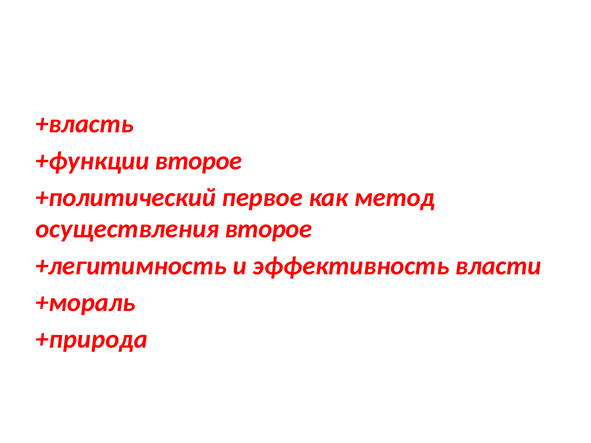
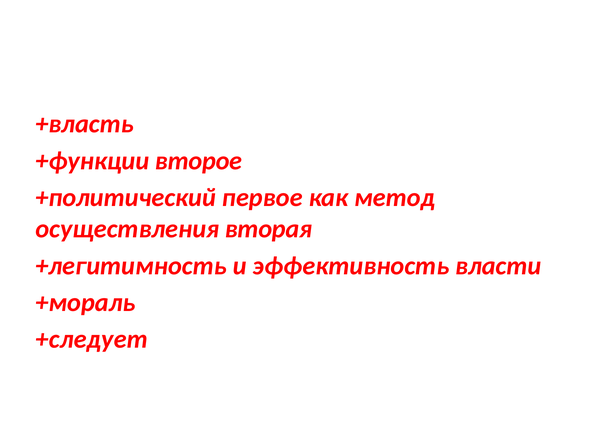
осуществления второе: второе -> вторая
+природа: +природа -> +следует
